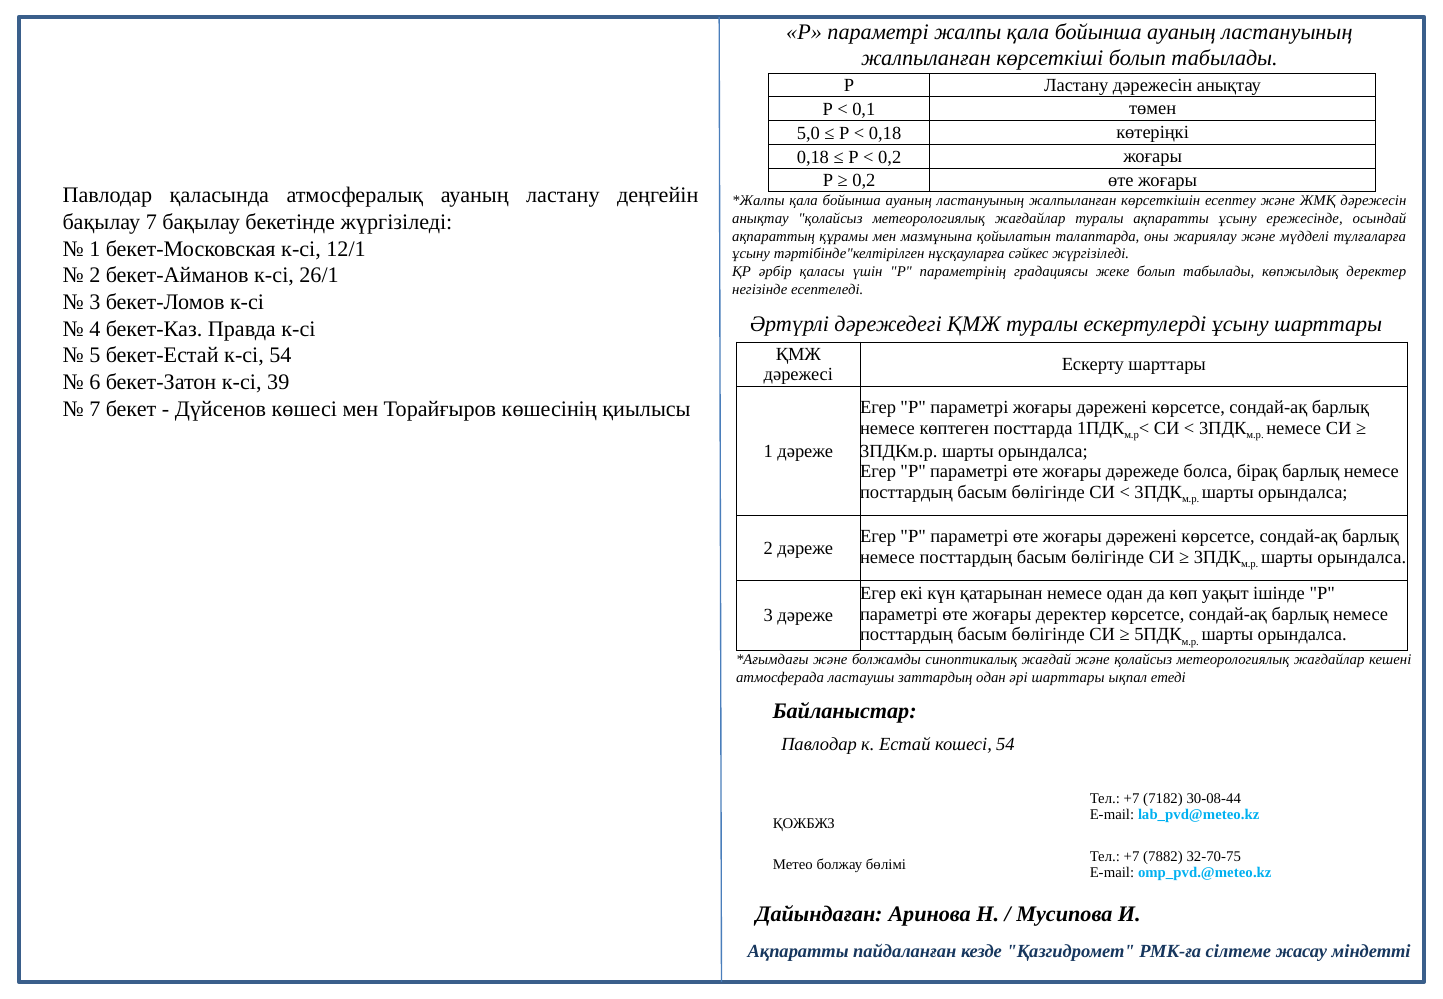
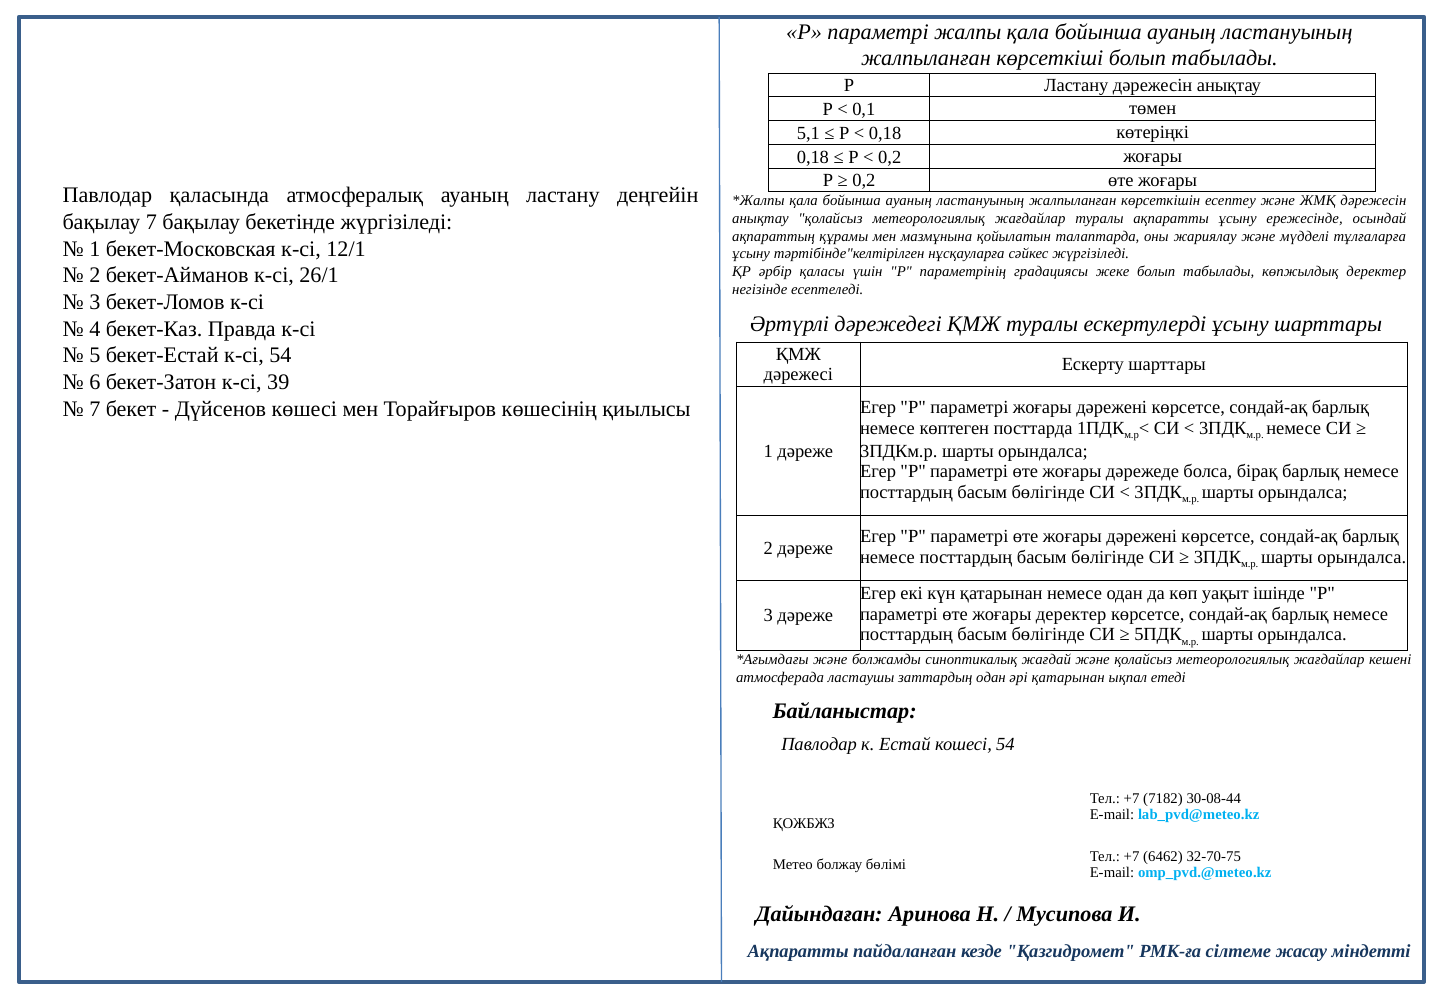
5,0: 5,0 -> 5,1
әрі шарттары: шарттары -> қатарынан
7882: 7882 -> 6462
